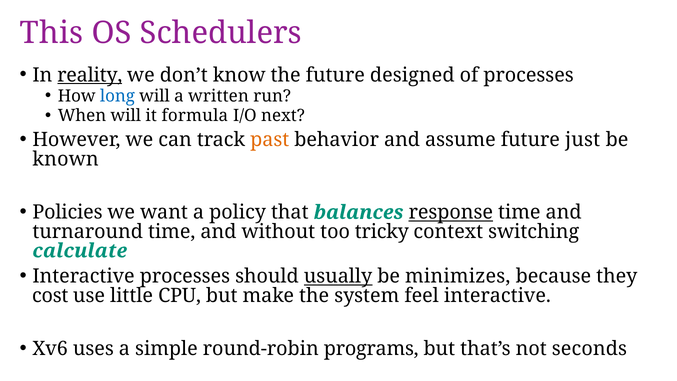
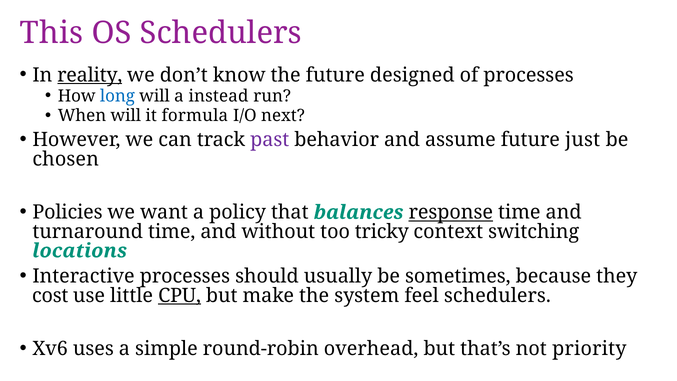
written: written -> instead
past colour: orange -> purple
known: known -> chosen
calculate: calculate -> locations
usually underline: present -> none
minimizes: minimizes -> sometimes
CPU underline: none -> present
feel interactive: interactive -> schedulers
programs: programs -> overhead
seconds: seconds -> priority
